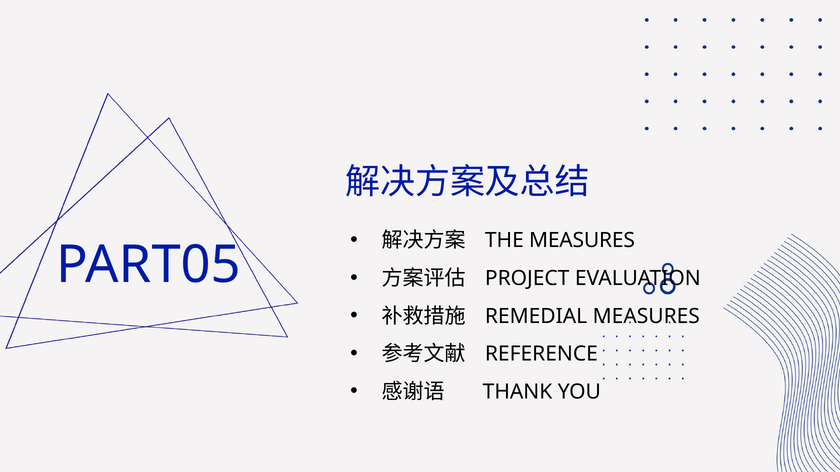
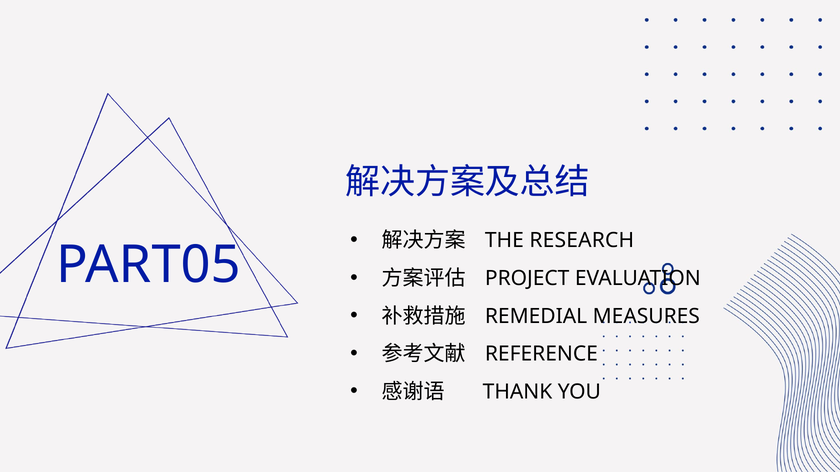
THE MEASURES: MEASURES -> RESEARCH
